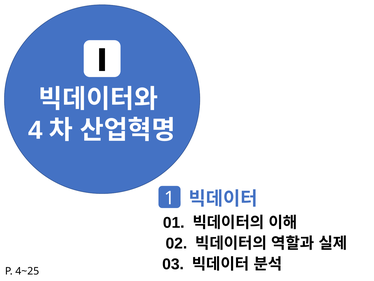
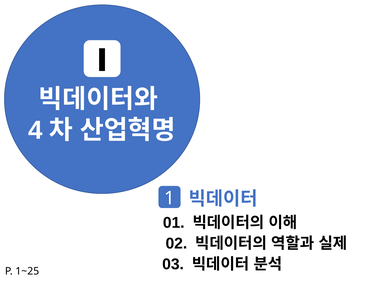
4~25: 4~25 -> 1~25
